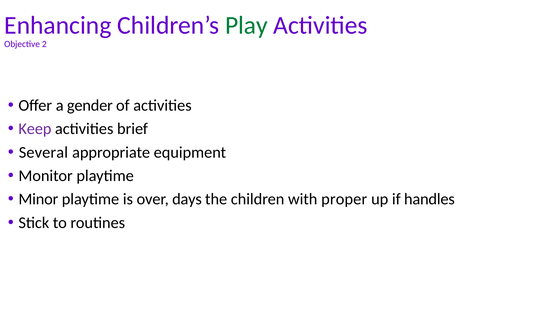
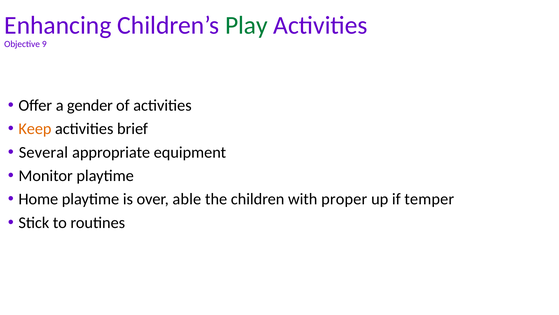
2: 2 -> 9
Keep colour: purple -> orange
Minor: Minor -> Home
days: days -> able
handles: handles -> temper
